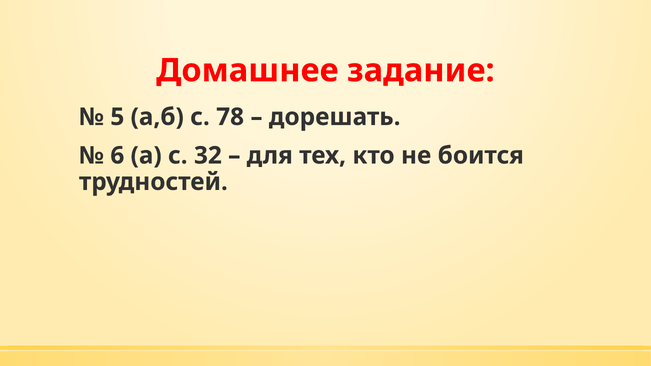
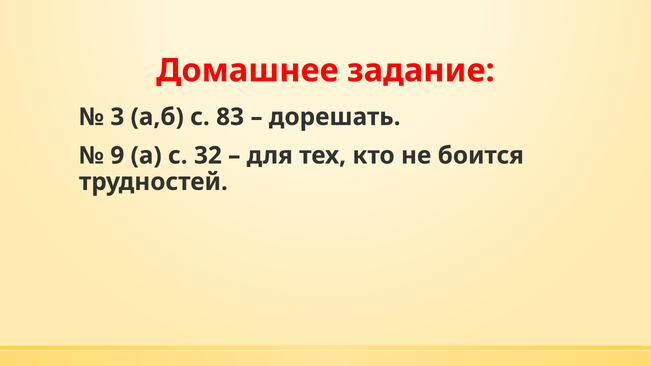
5: 5 -> 3
78: 78 -> 83
6: 6 -> 9
